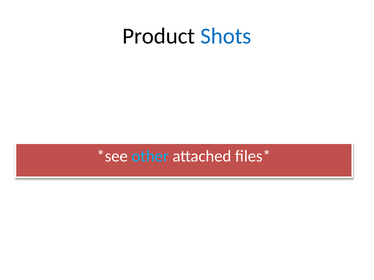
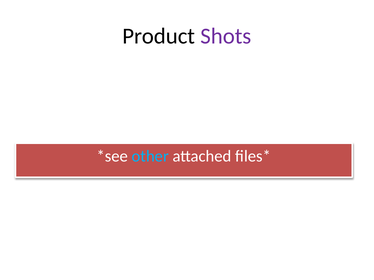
Shots colour: blue -> purple
